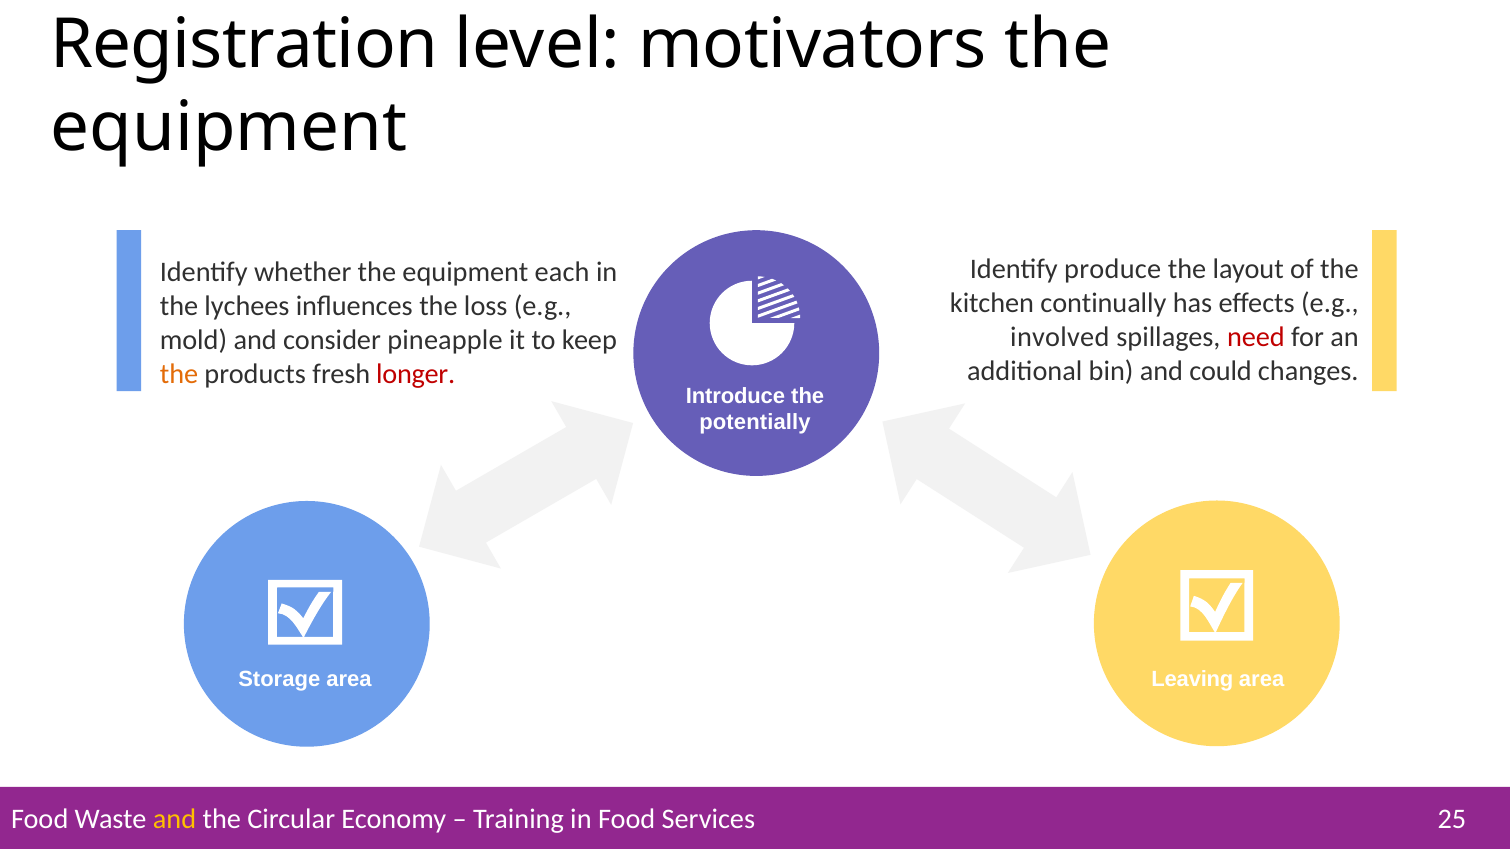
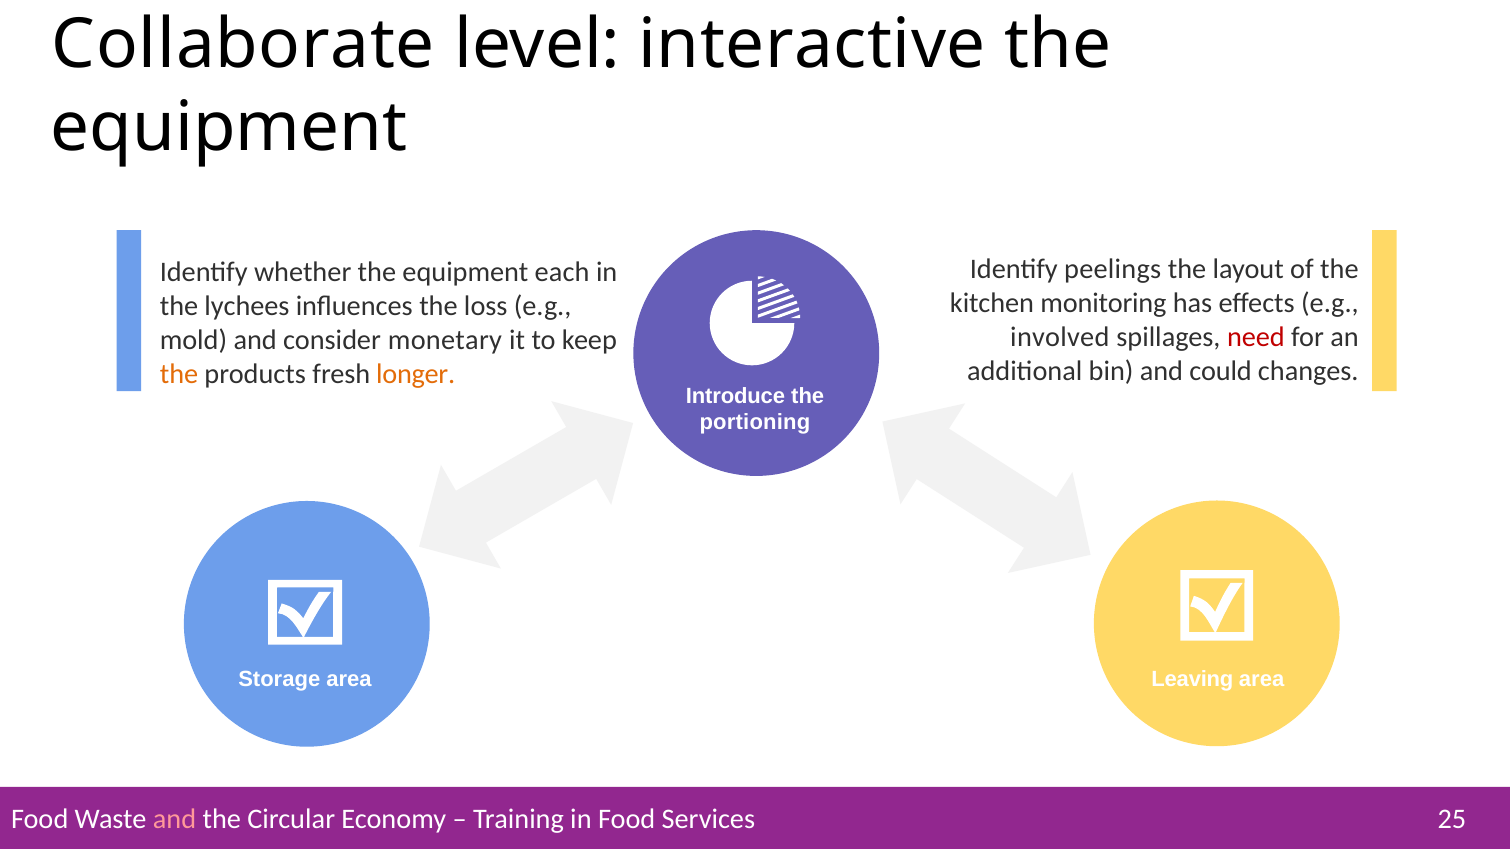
Registration: Registration -> Collaborate
motivators: motivators -> interactive
produce: produce -> peelings
continually: continually -> monitoring
pineapple: pineapple -> monetary
longer colour: red -> orange
potentially: potentially -> portioning
and at (175, 820) colour: yellow -> pink
